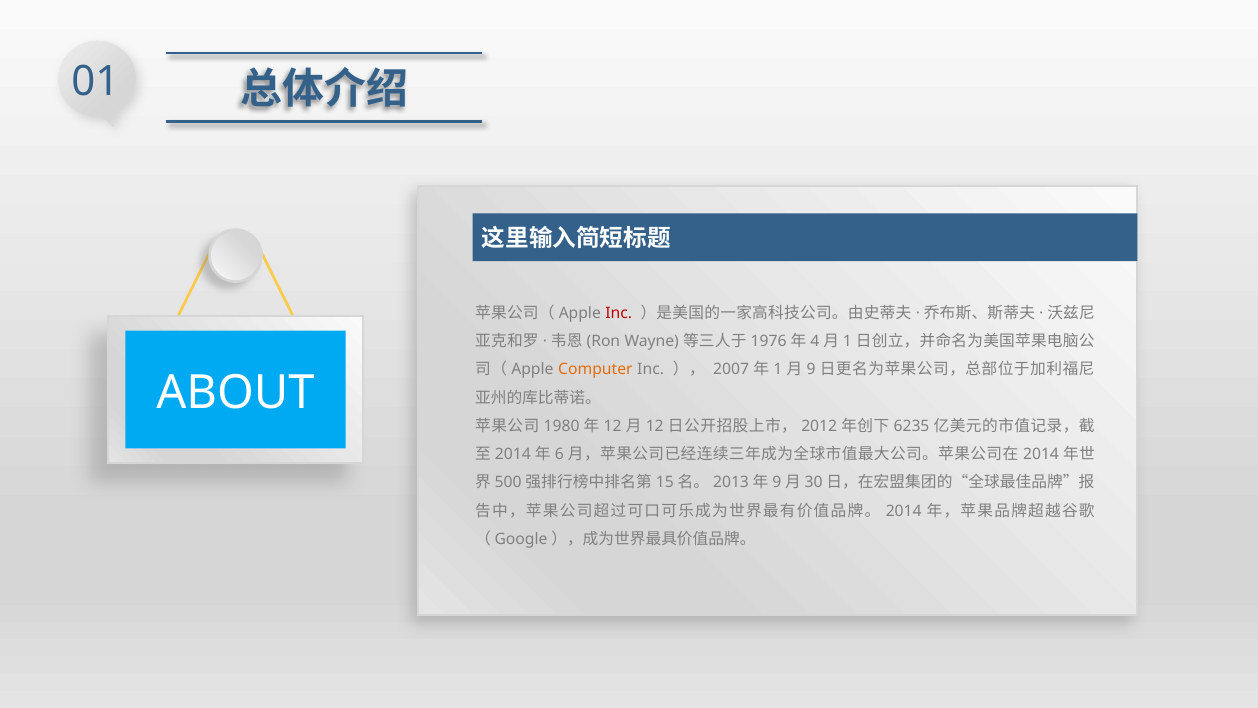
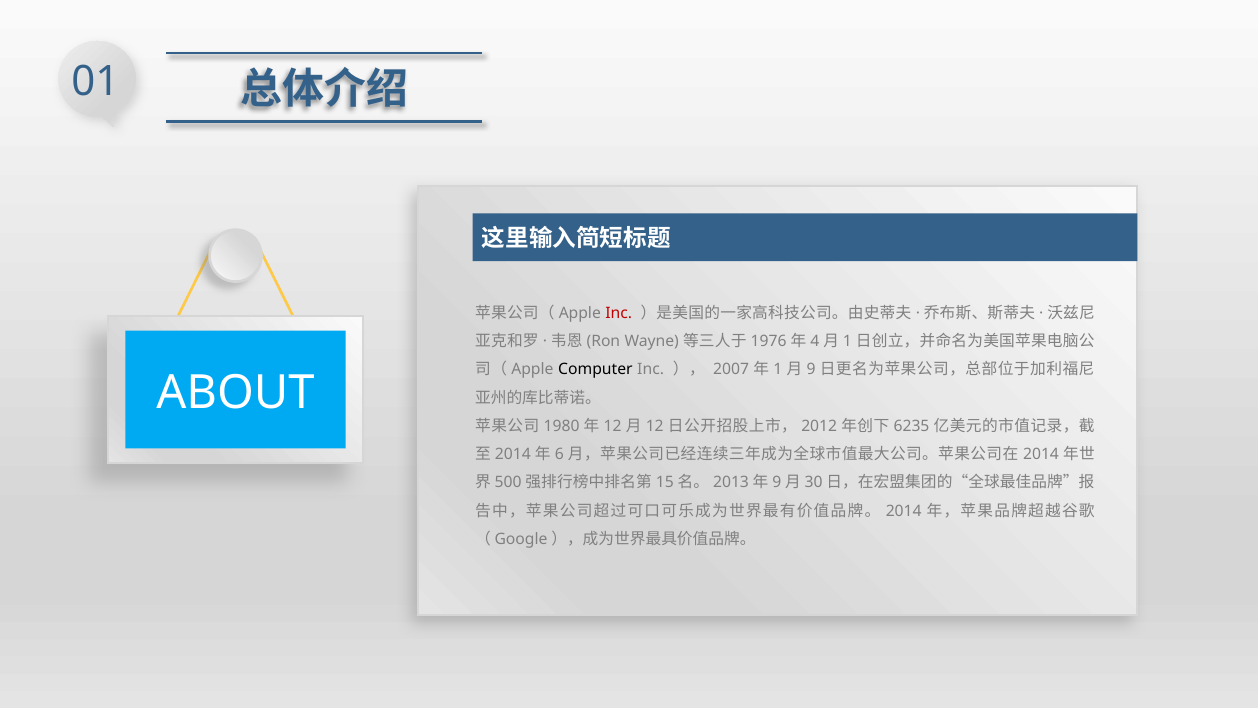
Computer colour: orange -> black
